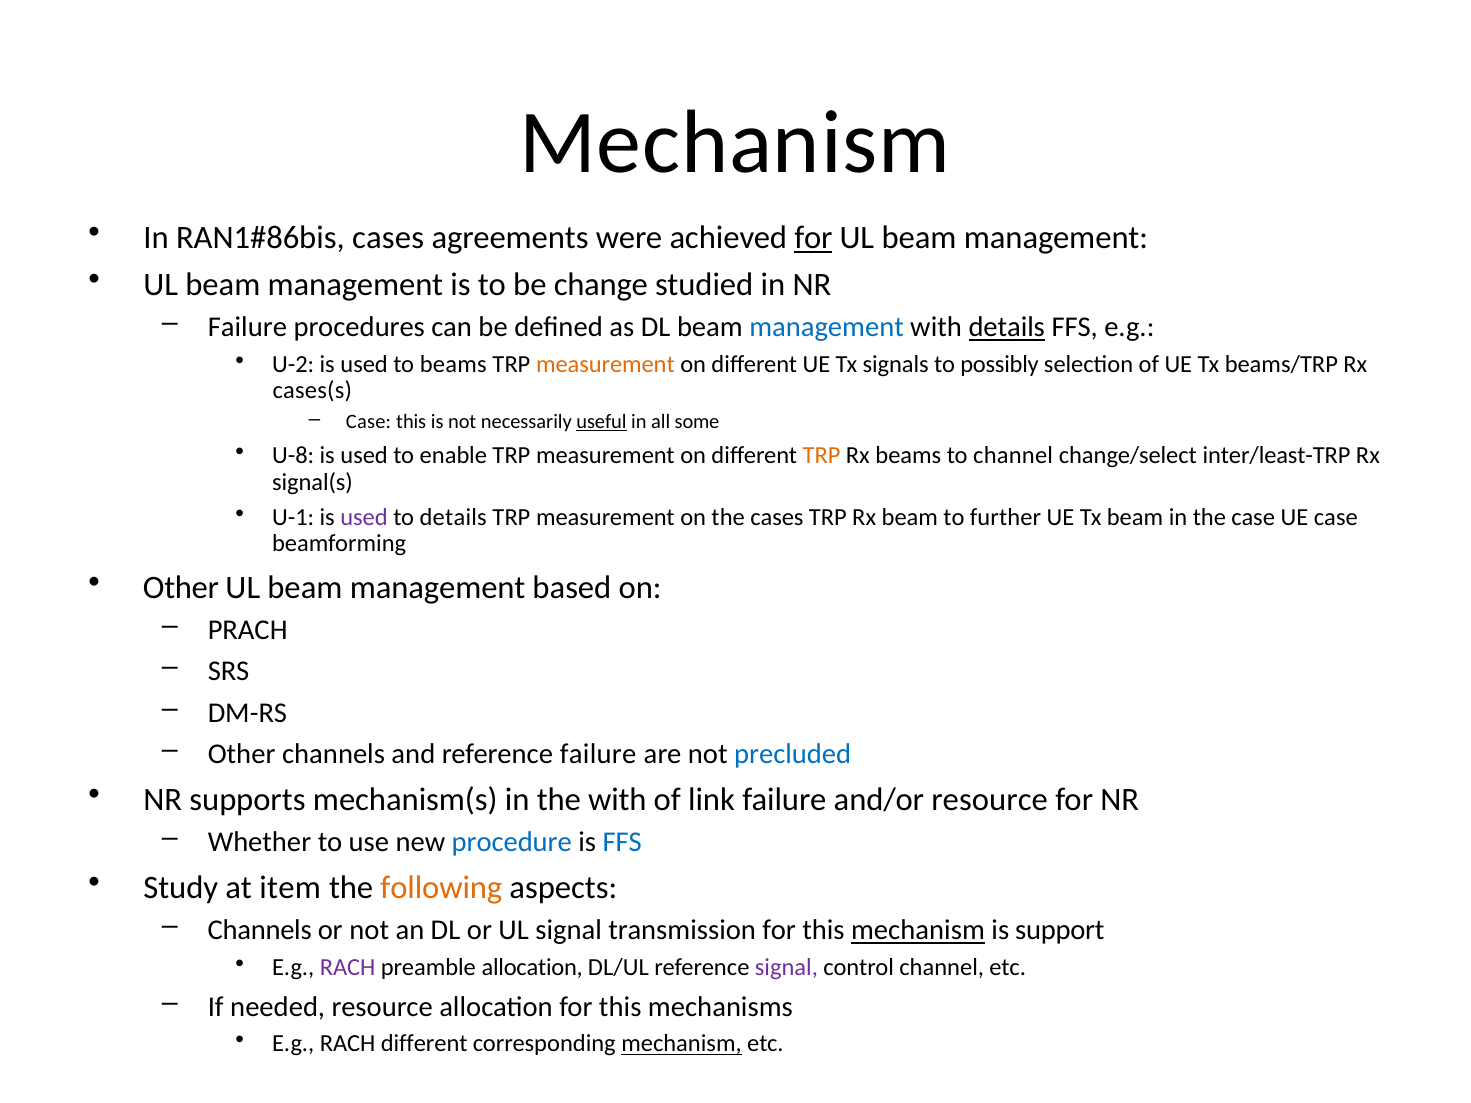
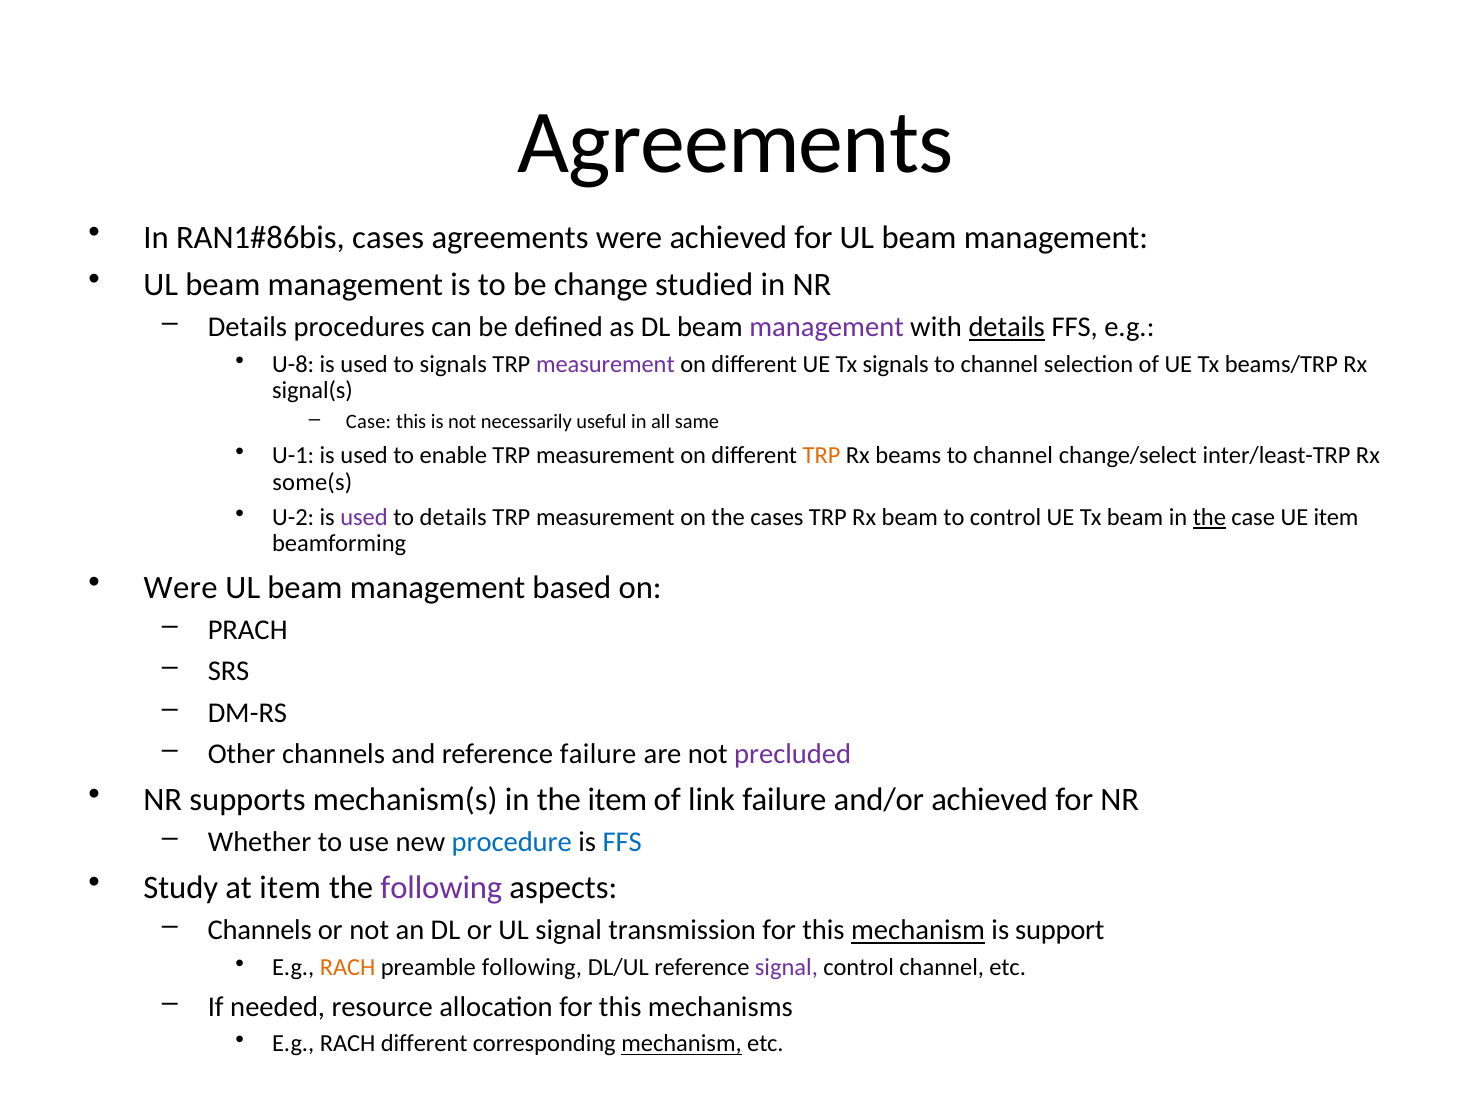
Mechanism at (735, 142): Mechanism -> Agreements
for at (813, 238) underline: present -> none
Failure at (247, 327): Failure -> Details
management at (827, 327) colour: blue -> purple
U-2: U-2 -> U-8
to beams: beams -> signals
measurement at (605, 364) colour: orange -> purple
possibly at (1000, 364): possibly -> channel
cases(s: cases(s -> signal(s
useful underline: present -> none
some: some -> same
U-8: U-8 -> U-1
signal(s: signal(s -> some(s
U-1: U-1 -> U-2
to further: further -> control
the at (1209, 517) underline: none -> present
UE case: case -> item
Other at (181, 588): Other -> Were
precluded colour: blue -> purple
the with: with -> item
and/or resource: resource -> achieved
following at (441, 888) colour: orange -> purple
RACH at (348, 968) colour: purple -> orange
preamble allocation: allocation -> following
